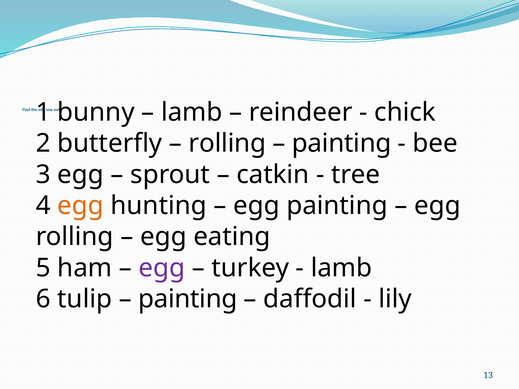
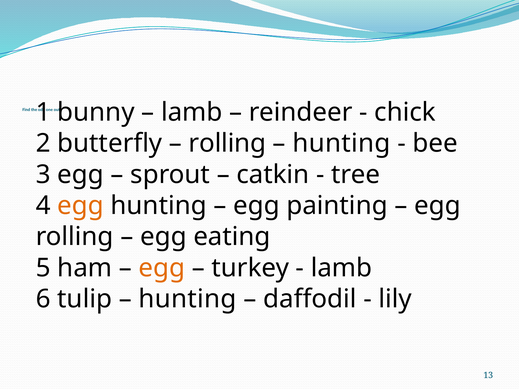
painting at (342, 143): painting -> hunting
egg at (162, 268) colour: purple -> orange
painting at (188, 299): painting -> hunting
